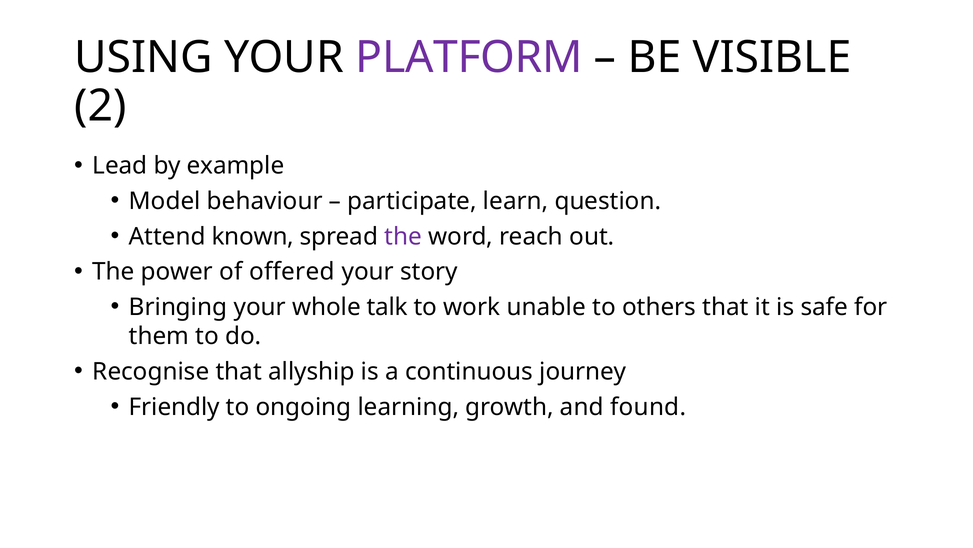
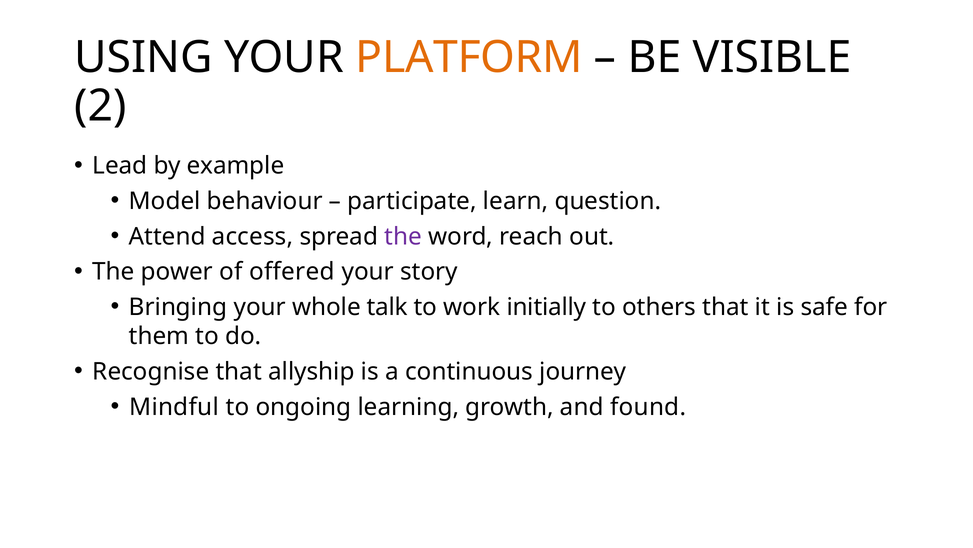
PLATFORM colour: purple -> orange
known: known -> access
unable: unable -> initially
Friendly: Friendly -> Mindful
